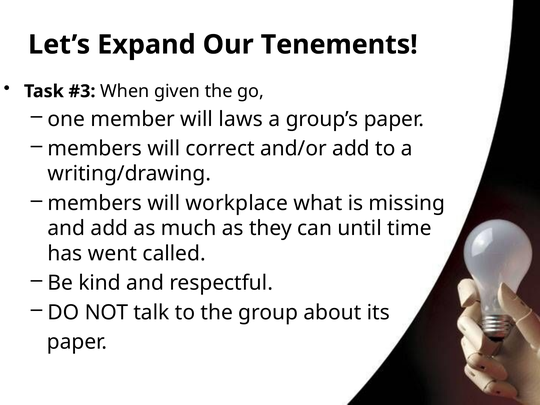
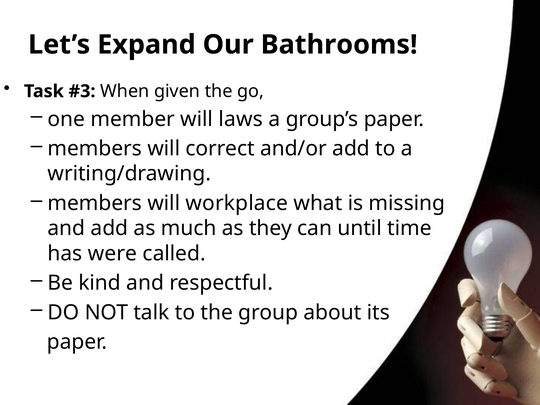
Tenements: Tenements -> Bathrooms
went: went -> were
